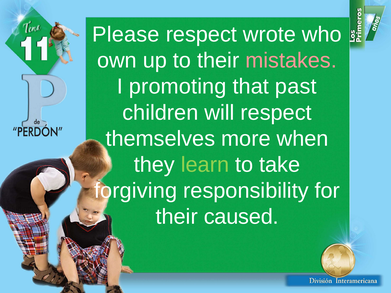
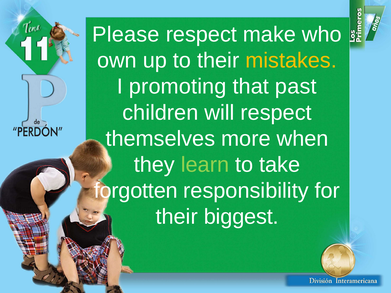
wrote: wrote -> make
mistakes colour: pink -> yellow
forgiving: forgiving -> forgotten
caused: caused -> biggest
